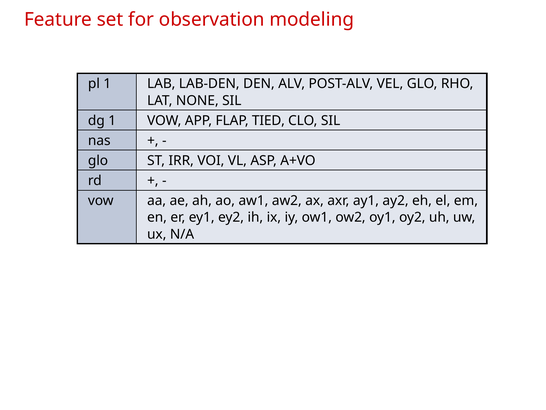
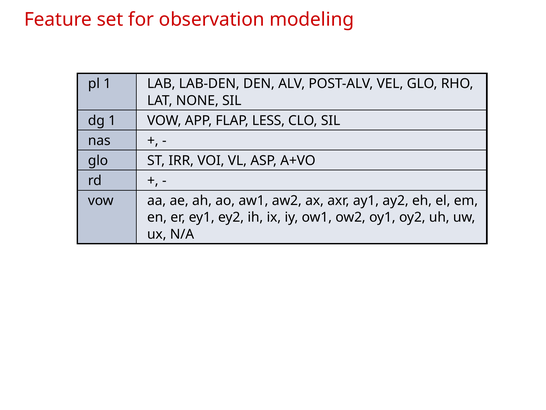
TIED: TIED -> LESS
